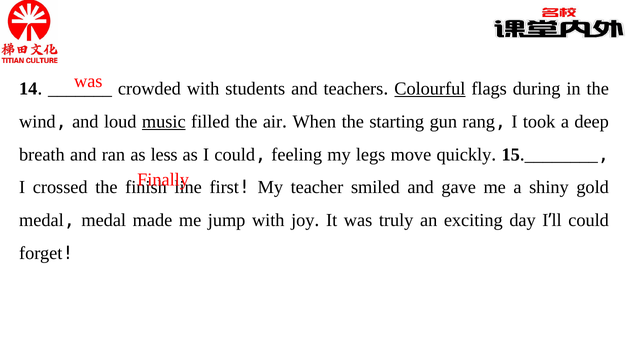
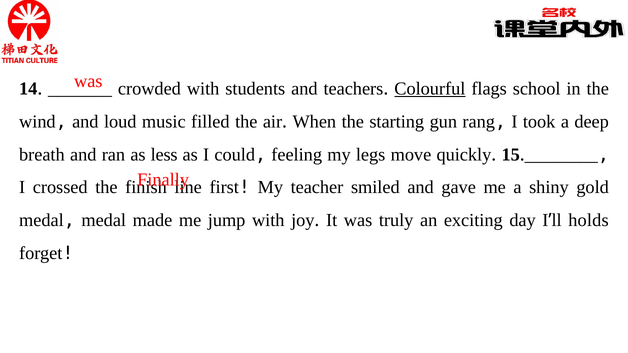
during: during -> school
music underline: present -> none
could at (589, 221): could -> holds
